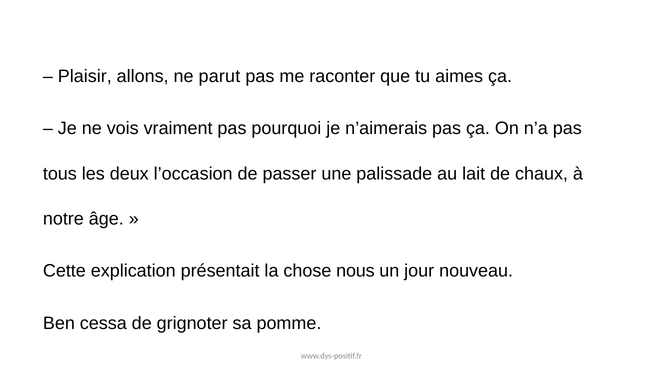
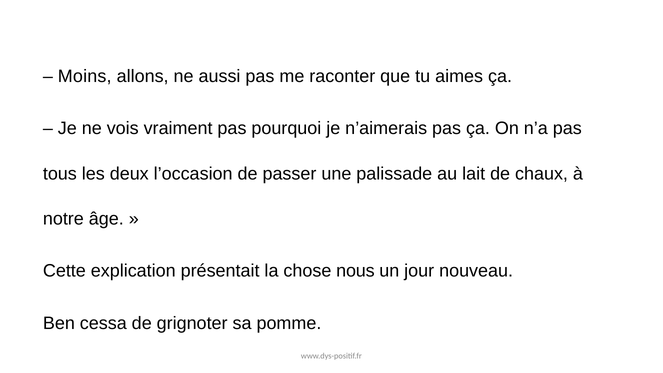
Plaisir: Plaisir -> Moins
parut: parut -> aussi
